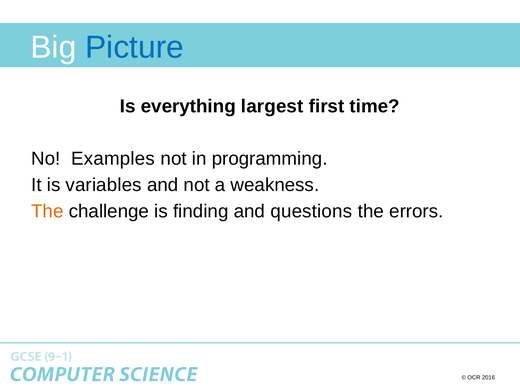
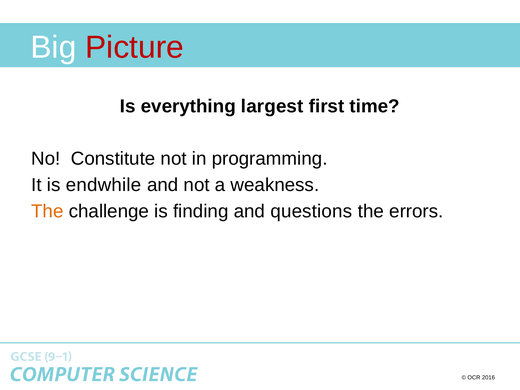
Picture colour: blue -> red
Examples: Examples -> Constitute
variables: variables -> endwhile
